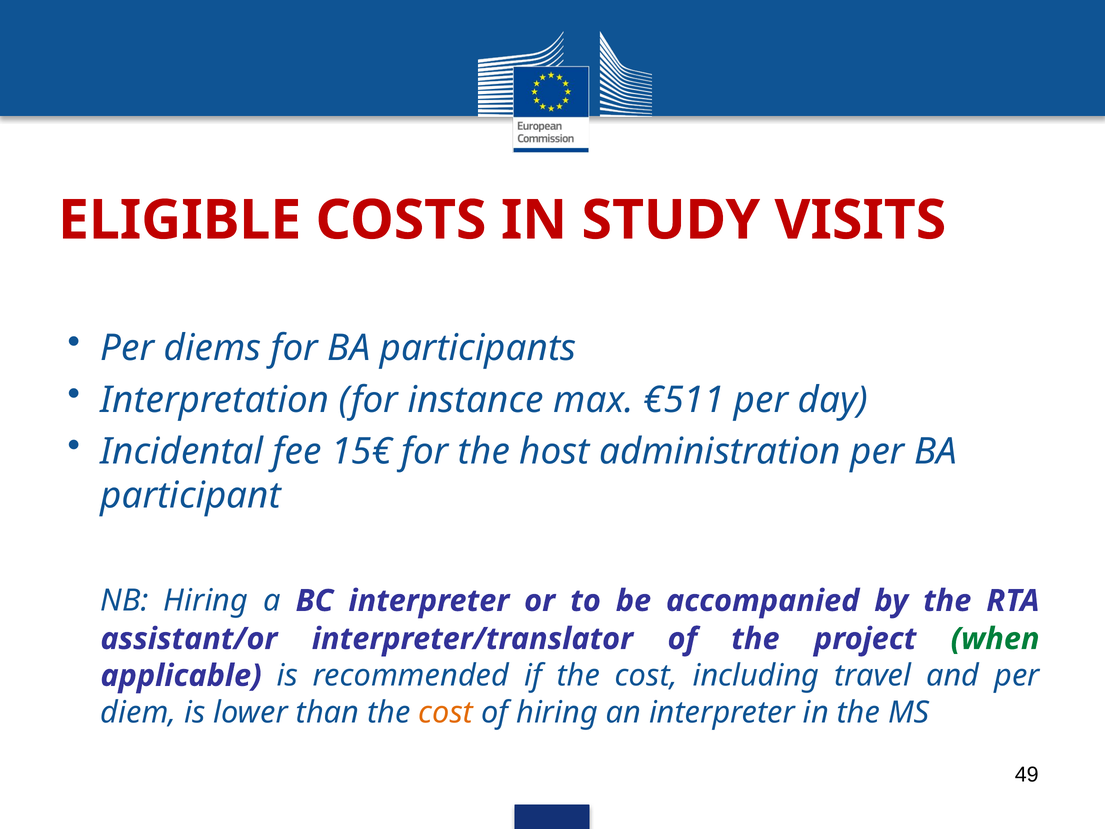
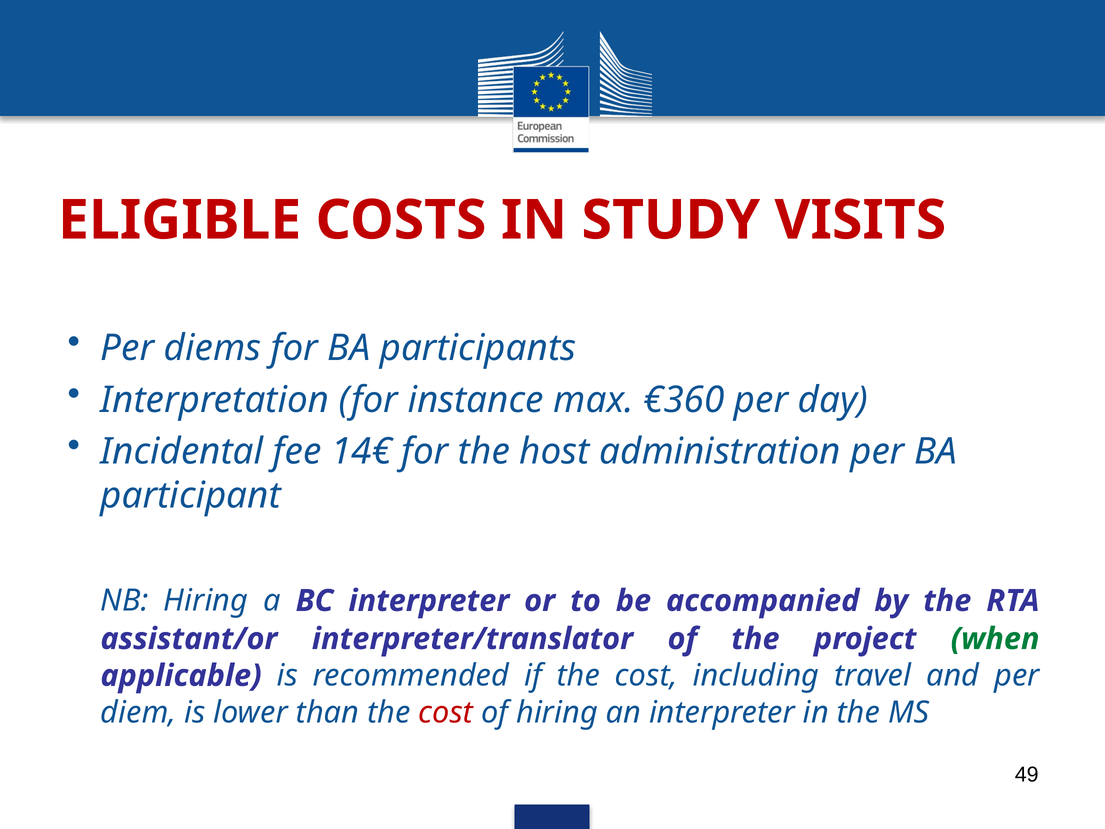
€511: €511 -> €360
15€: 15€ -> 14€
cost at (446, 712) colour: orange -> red
